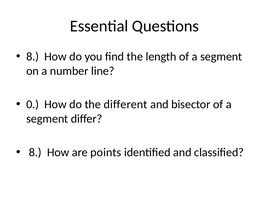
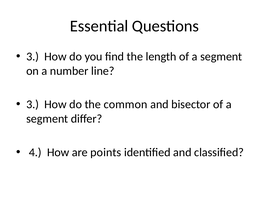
8 at (33, 56): 8 -> 3
0 at (33, 104): 0 -> 3
different: different -> common
8 at (35, 152): 8 -> 4
